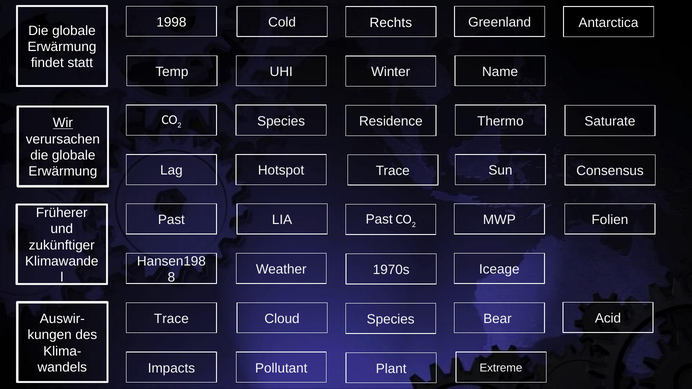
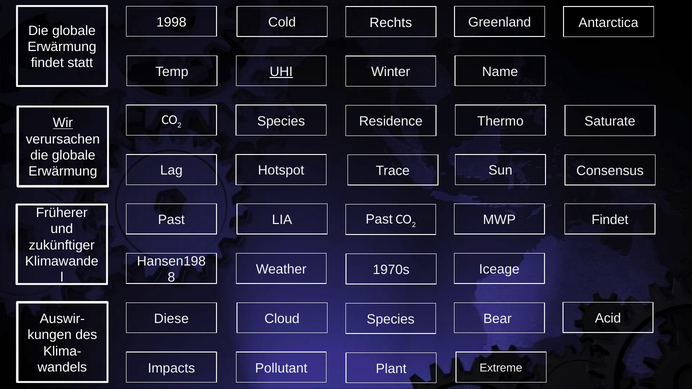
UHI underline: none -> present
MWP Folien: Folien -> Findet
Trace at (171, 319): Trace -> Diese
